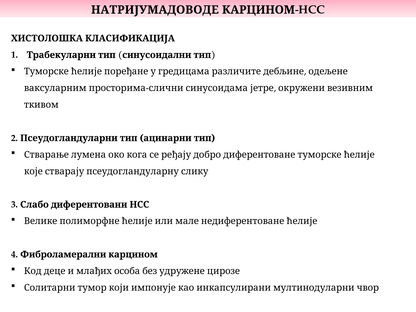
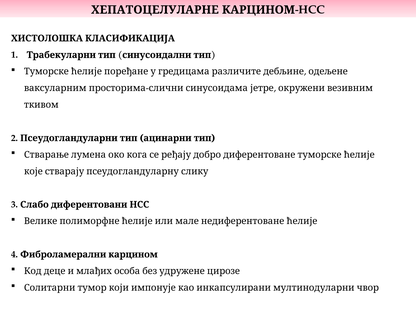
НАТРИЈУМАДОВОДЕ: НАТРИЈУМАДОВОДЕ -> ХЕПАТОЦЕЛУЛАРНЕ
